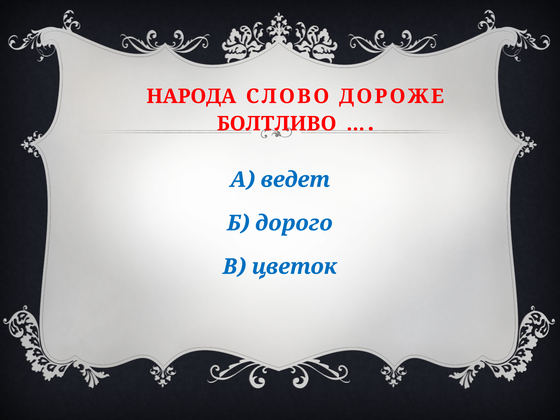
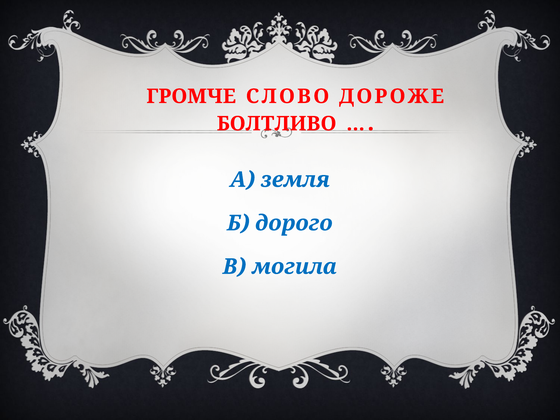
НАРОДА: НАРОДА -> ГРОМЧЕ
ведет: ведет -> земля
цветок: цветок -> могила
